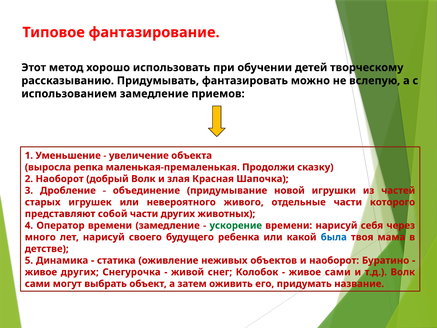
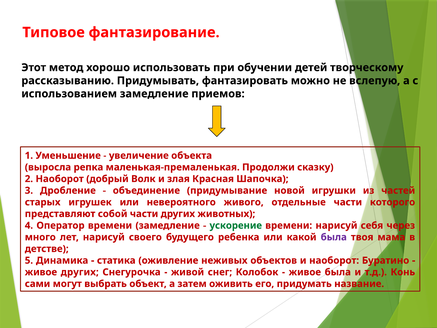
была at (334, 237) colour: blue -> purple
живое сами: сами -> была
т.д Волк: Волк -> Конь
